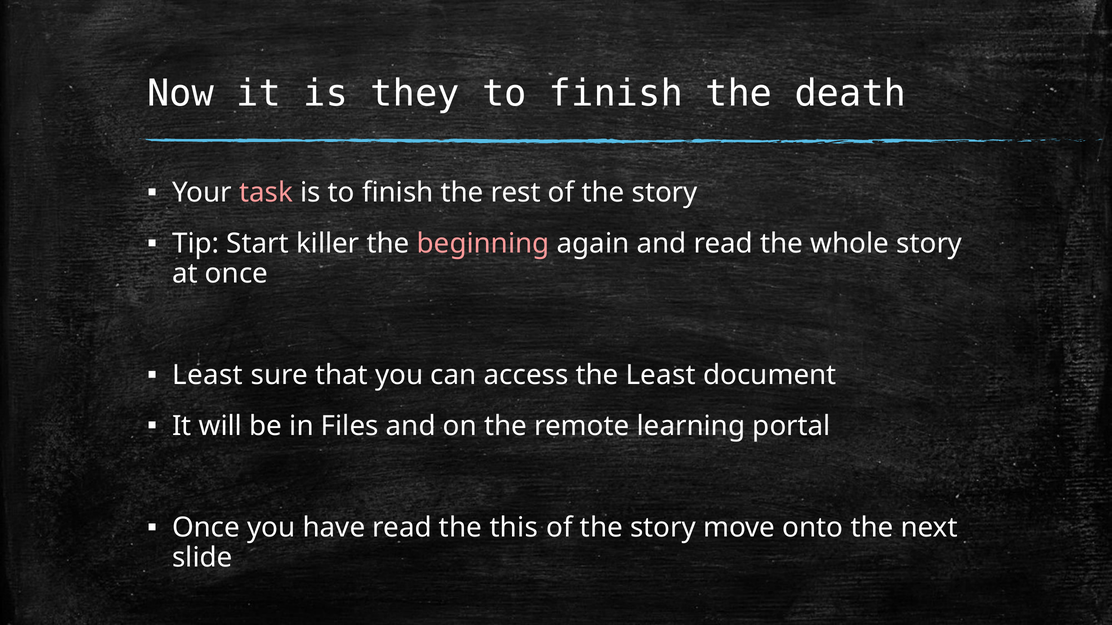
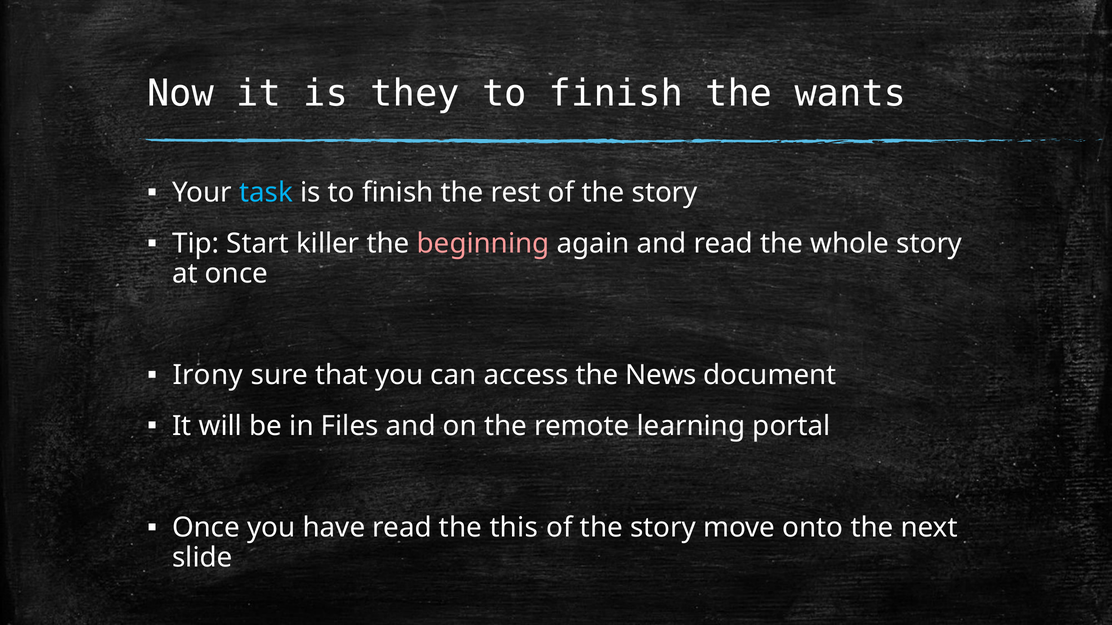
death: death -> wants
task colour: pink -> light blue
Least at (208, 375): Least -> Irony
the Least: Least -> News
